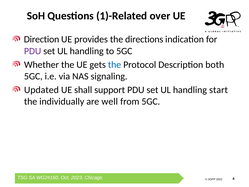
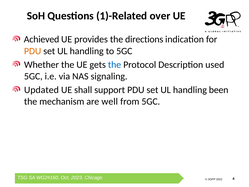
Direction: Direction -> Achieved
PDU at (33, 51) colour: purple -> orange
both: both -> used
start: start -> been
individually: individually -> mechanism
